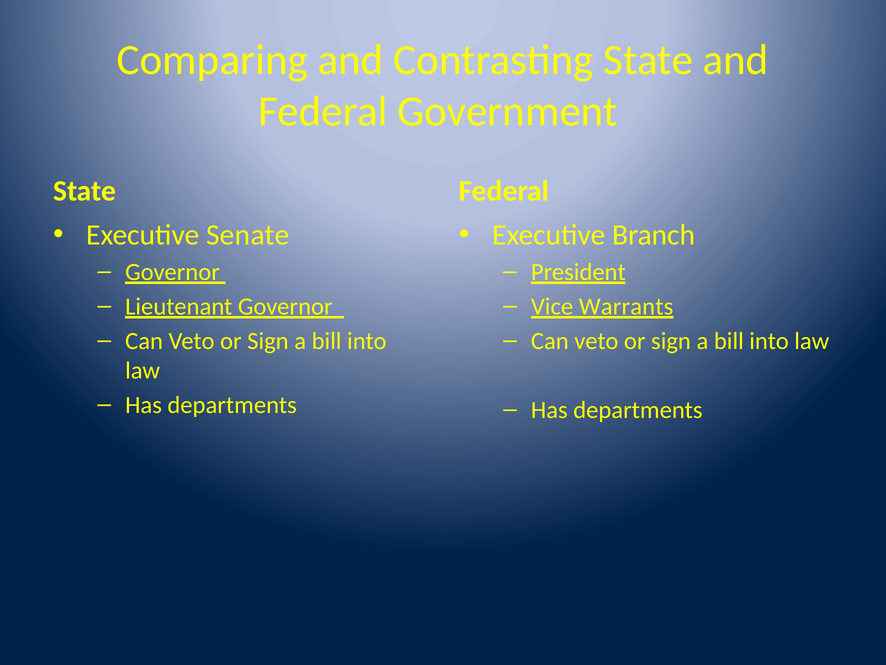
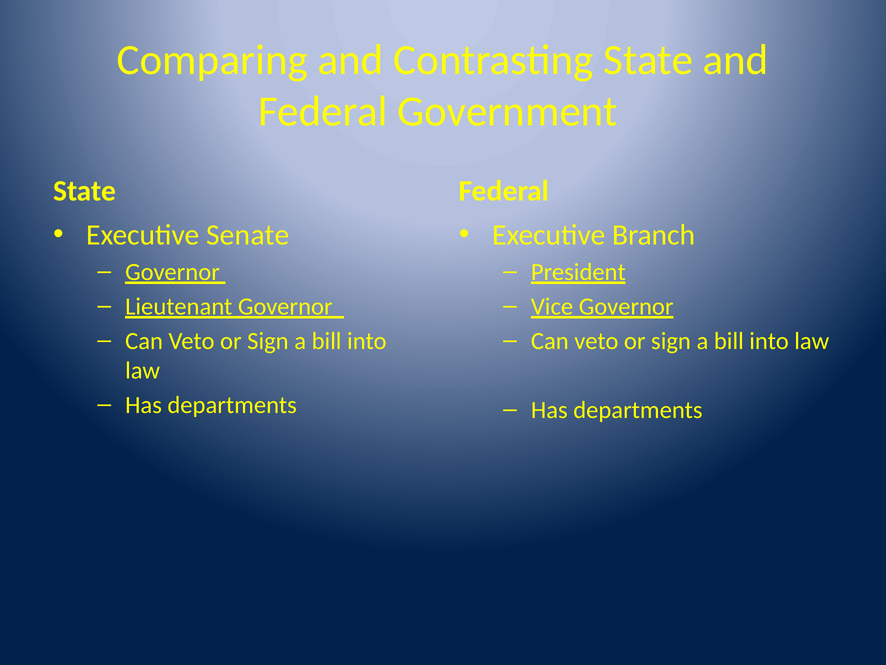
Vice Warrants: Warrants -> Governor
